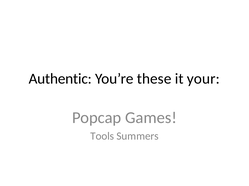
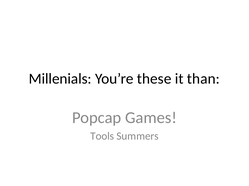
Authentic: Authentic -> Millenials
your: your -> than
